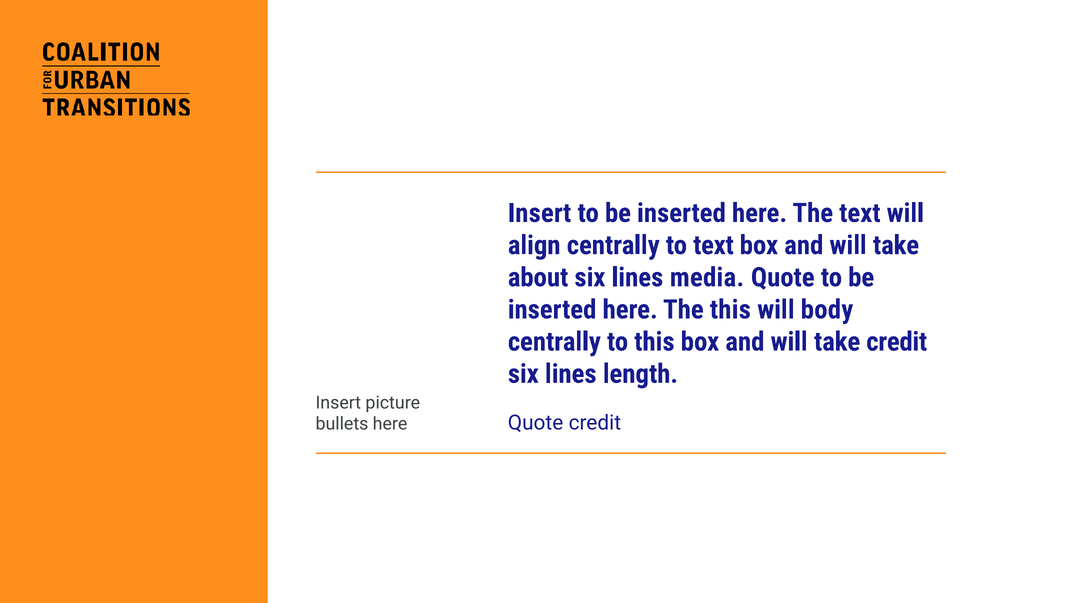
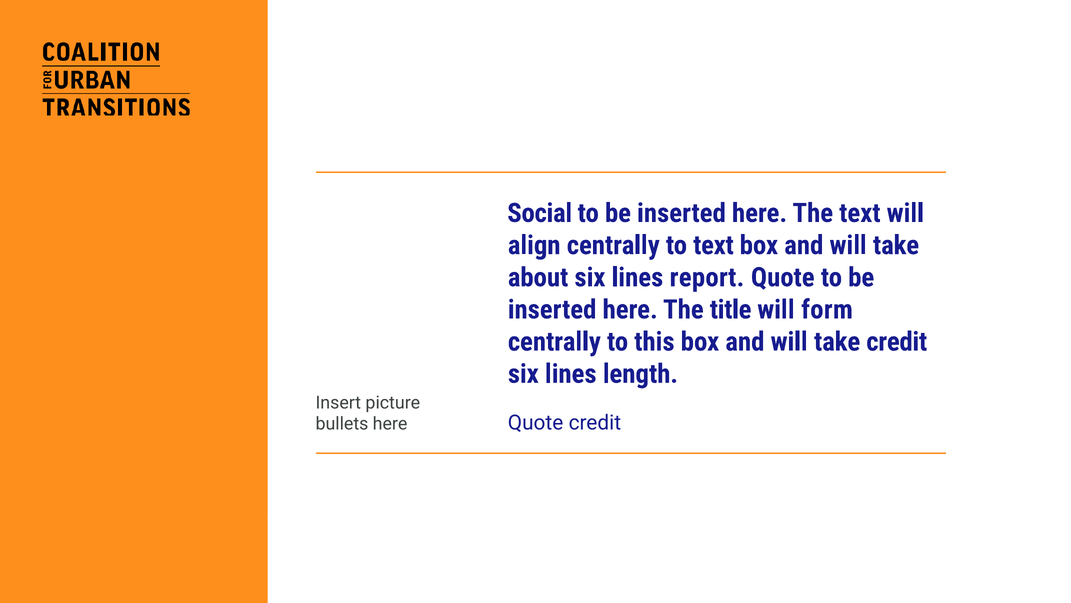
Insert at (540, 213): Insert -> Social
media: media -> report
The this: this -> title
body: body -> form
